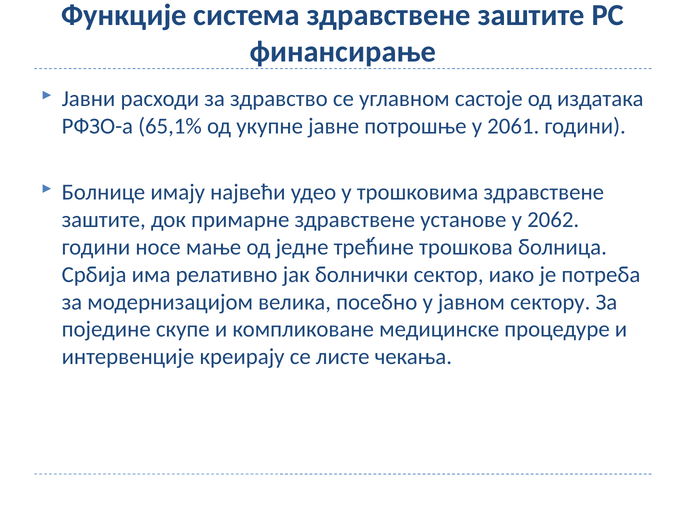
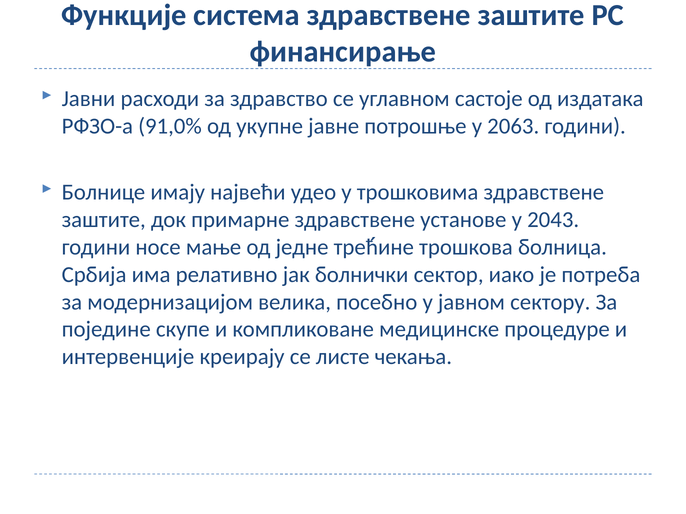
65,1%: 65,1% -> 91,0%
2061: 2061 -> 2063
2062: 2062 -> 2043
